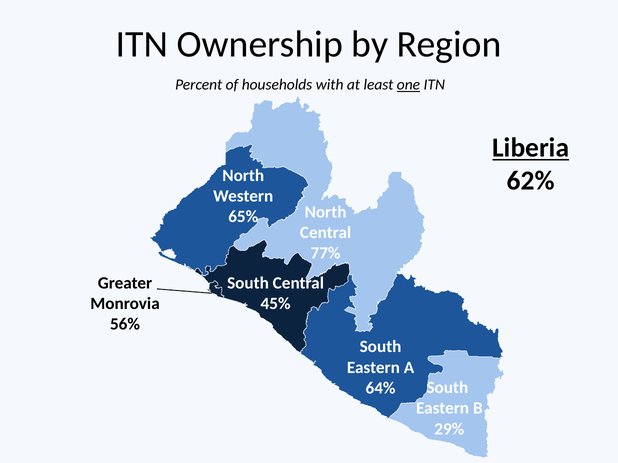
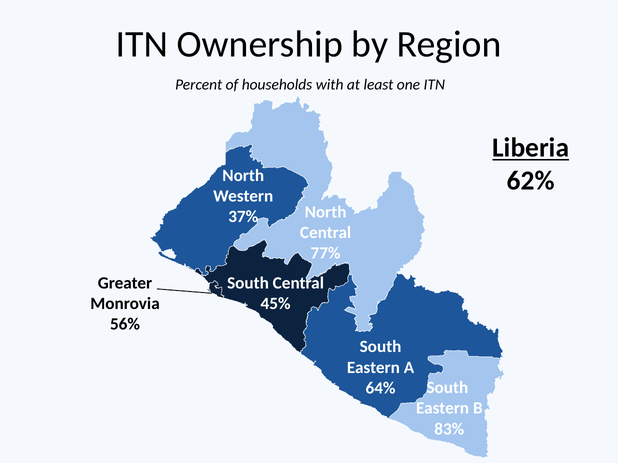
one underline: present -> none
65%: 65% -> 37%
29%: 29% -> 83%
